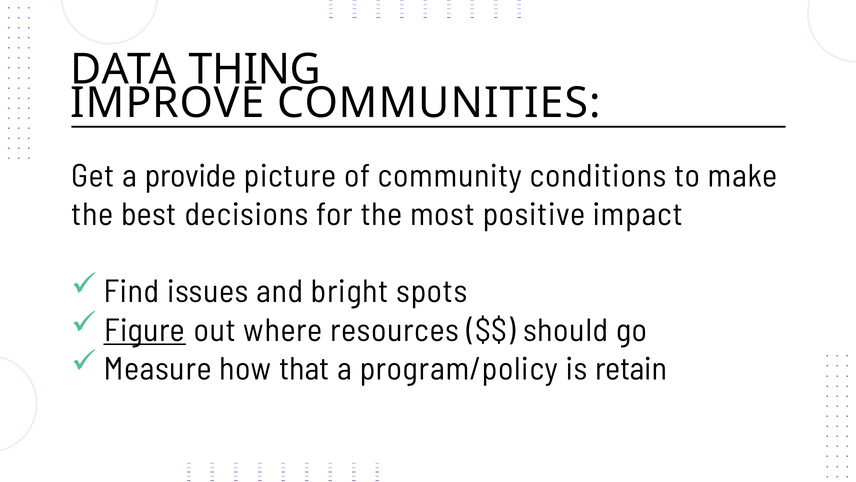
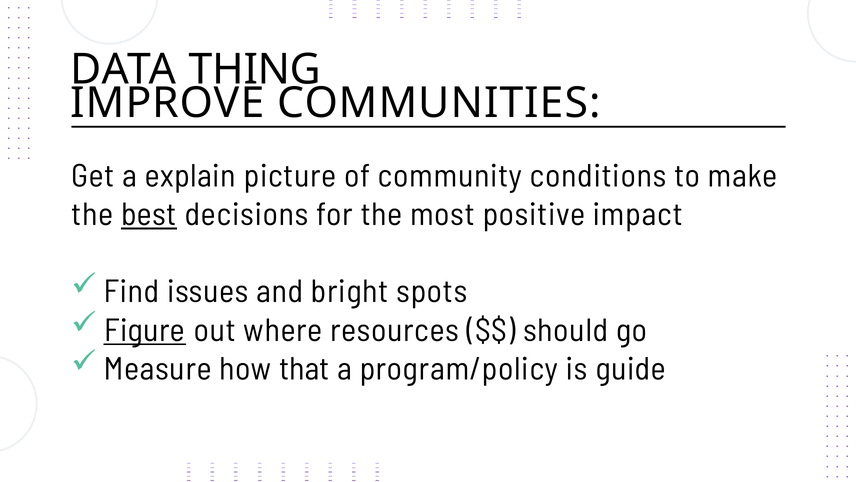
provide: provide -> explain
best underline: none -> present
retain: retain -> guide
